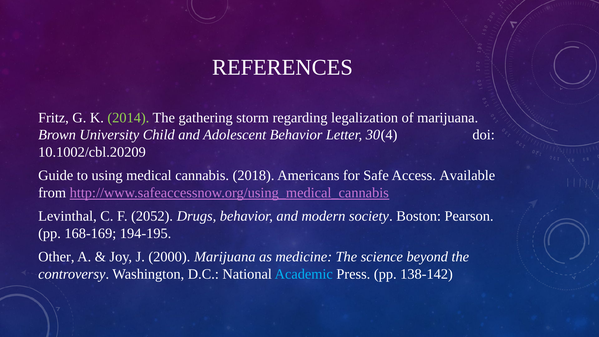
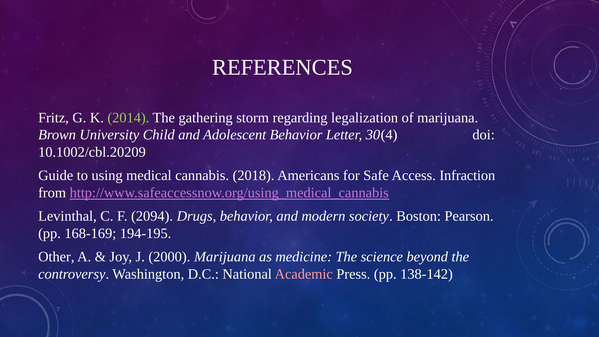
Available: Available -> Infraction
2052: 2052 -> 2094
Academic colour: light blue -> pink
